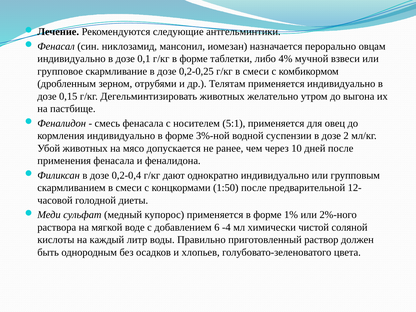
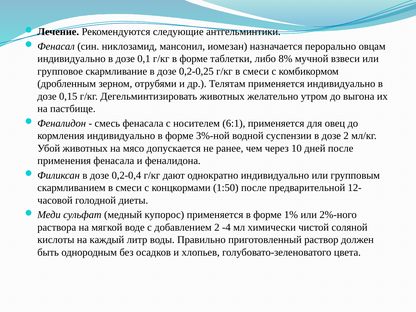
4%: 4% -> 8%
5:1: 5:1 -> 6:1
добавлением 6: 6 -> 2
